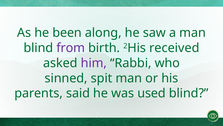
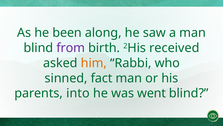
him colour: purple -> orange
spit: spit -> fact
said: said -> into
used: used -> went
